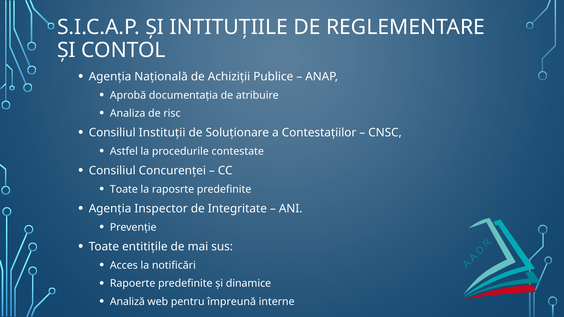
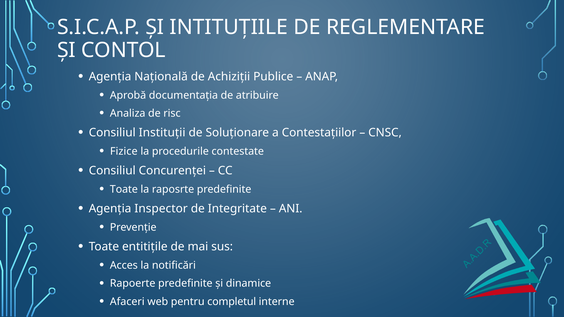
Astfel: Astfel -> Fizice
Analiză: Analiză -> Afaceri
împreună: împreună -> completul
